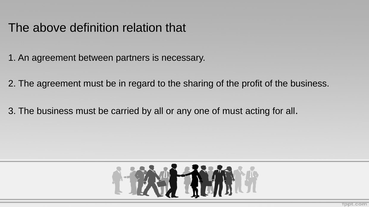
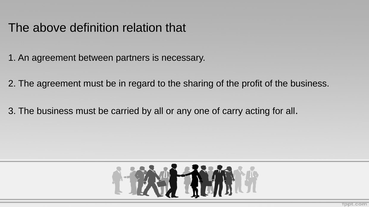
of must: must -> carry
